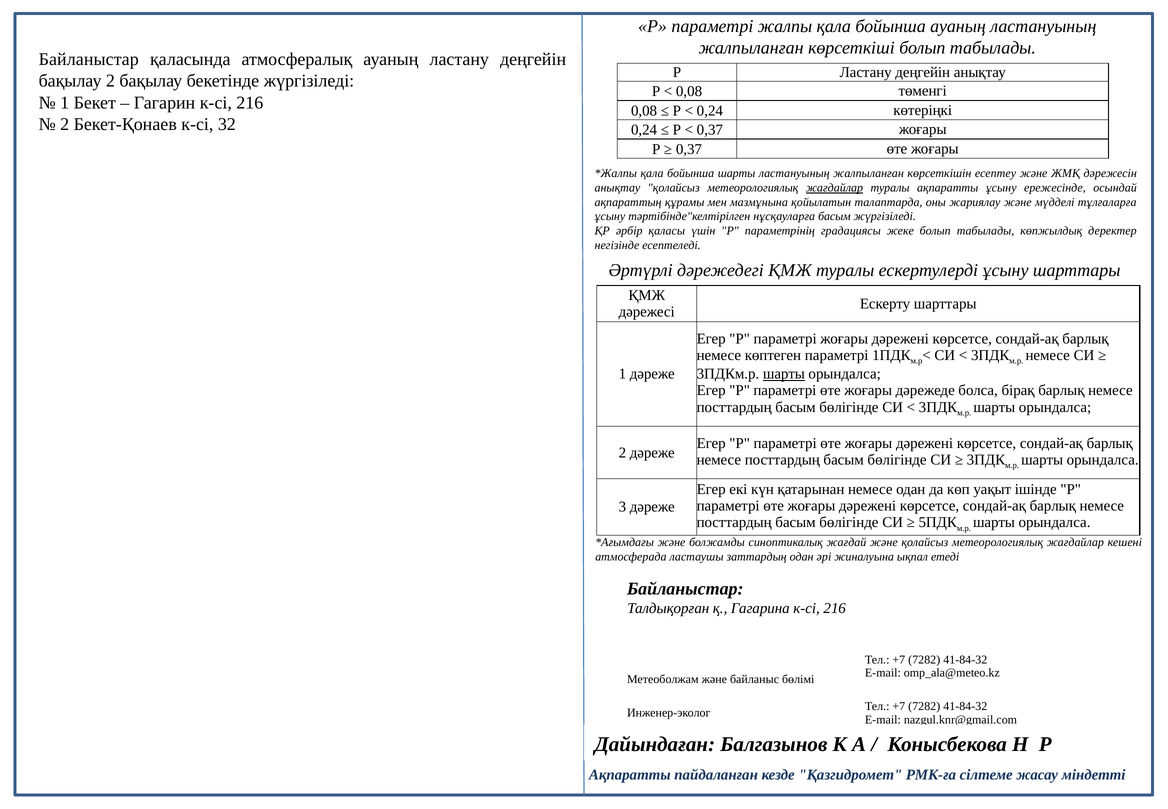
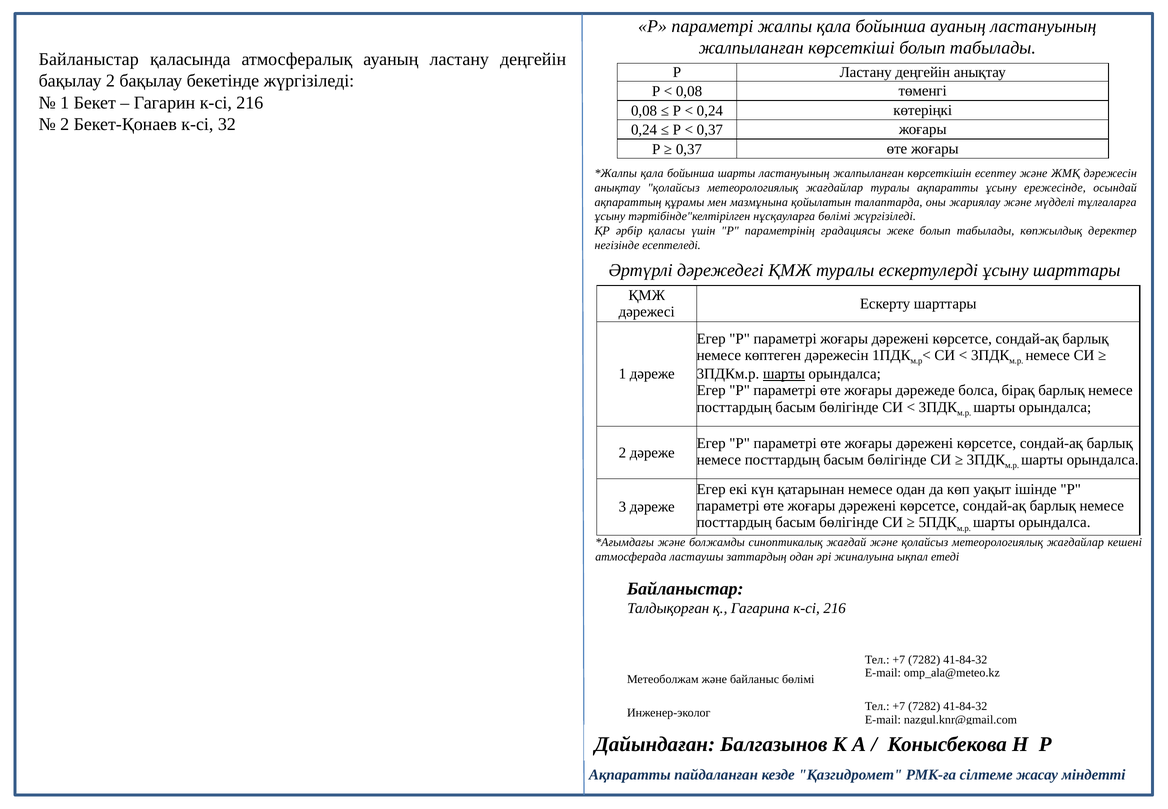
жағдайлар at (834, 188) underline: present -> none
нұсқауларға басым: басым -> бөлімі
көптеген параметрі: параметрі -> дәрежесін
